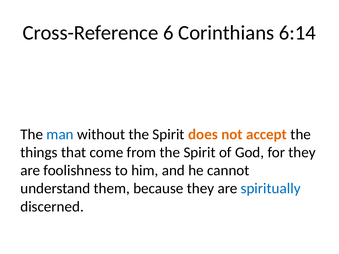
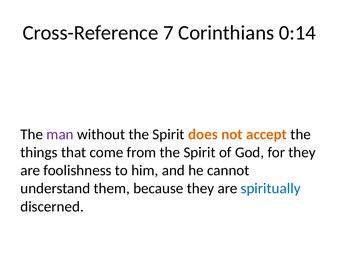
6: 6 -> 7
6:14: 6:14 -> 0:14
man colour: blue -> purple
